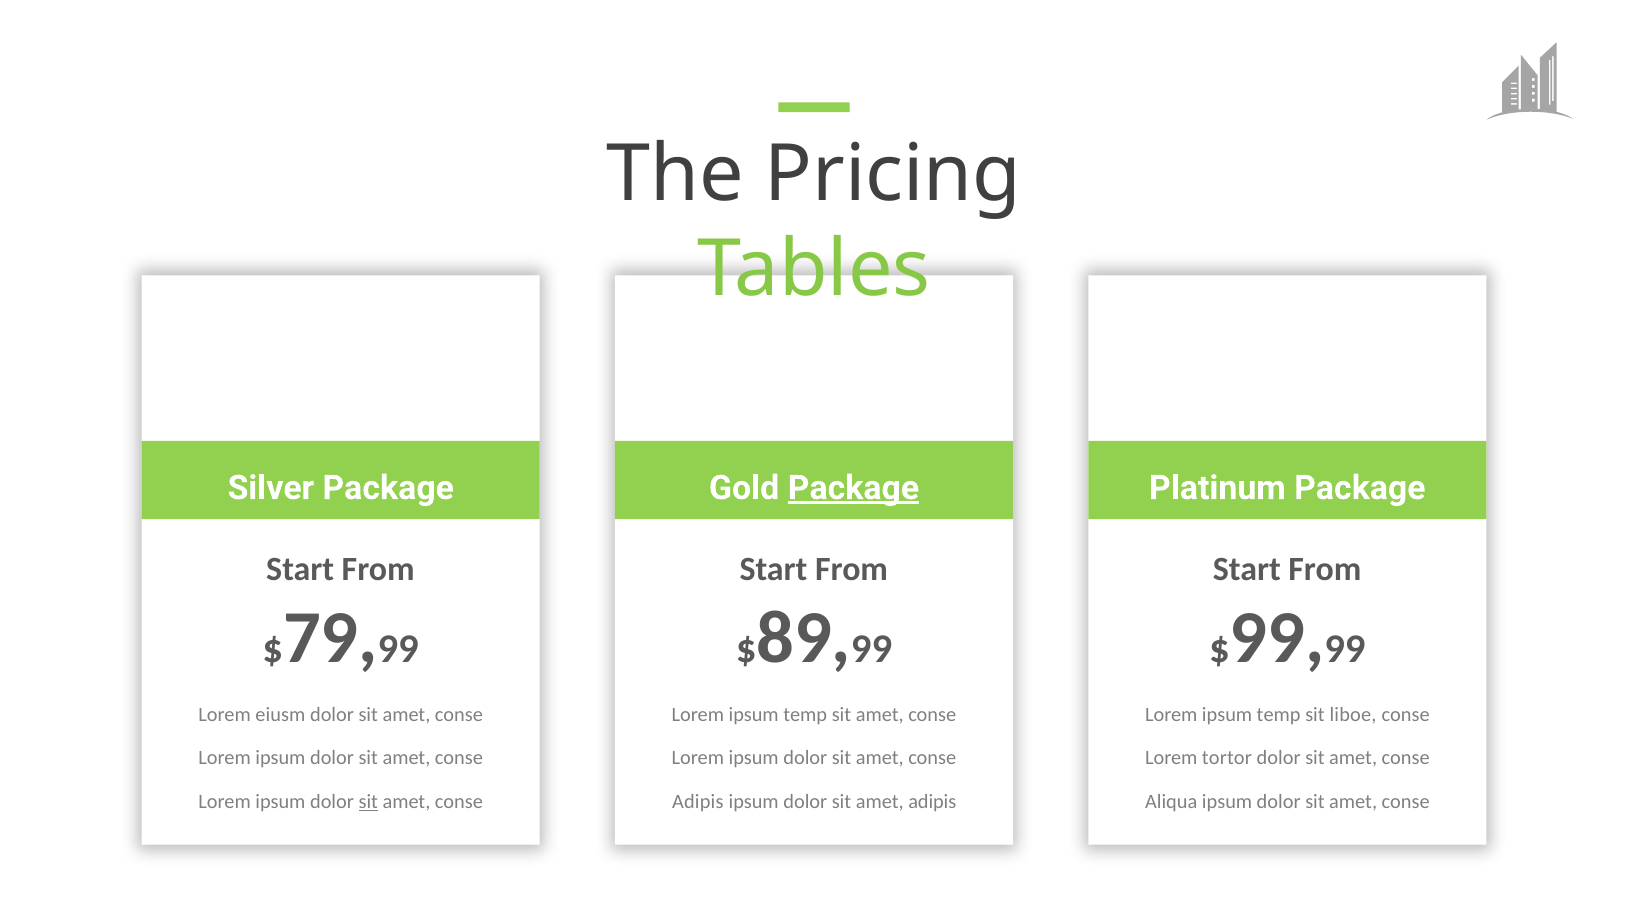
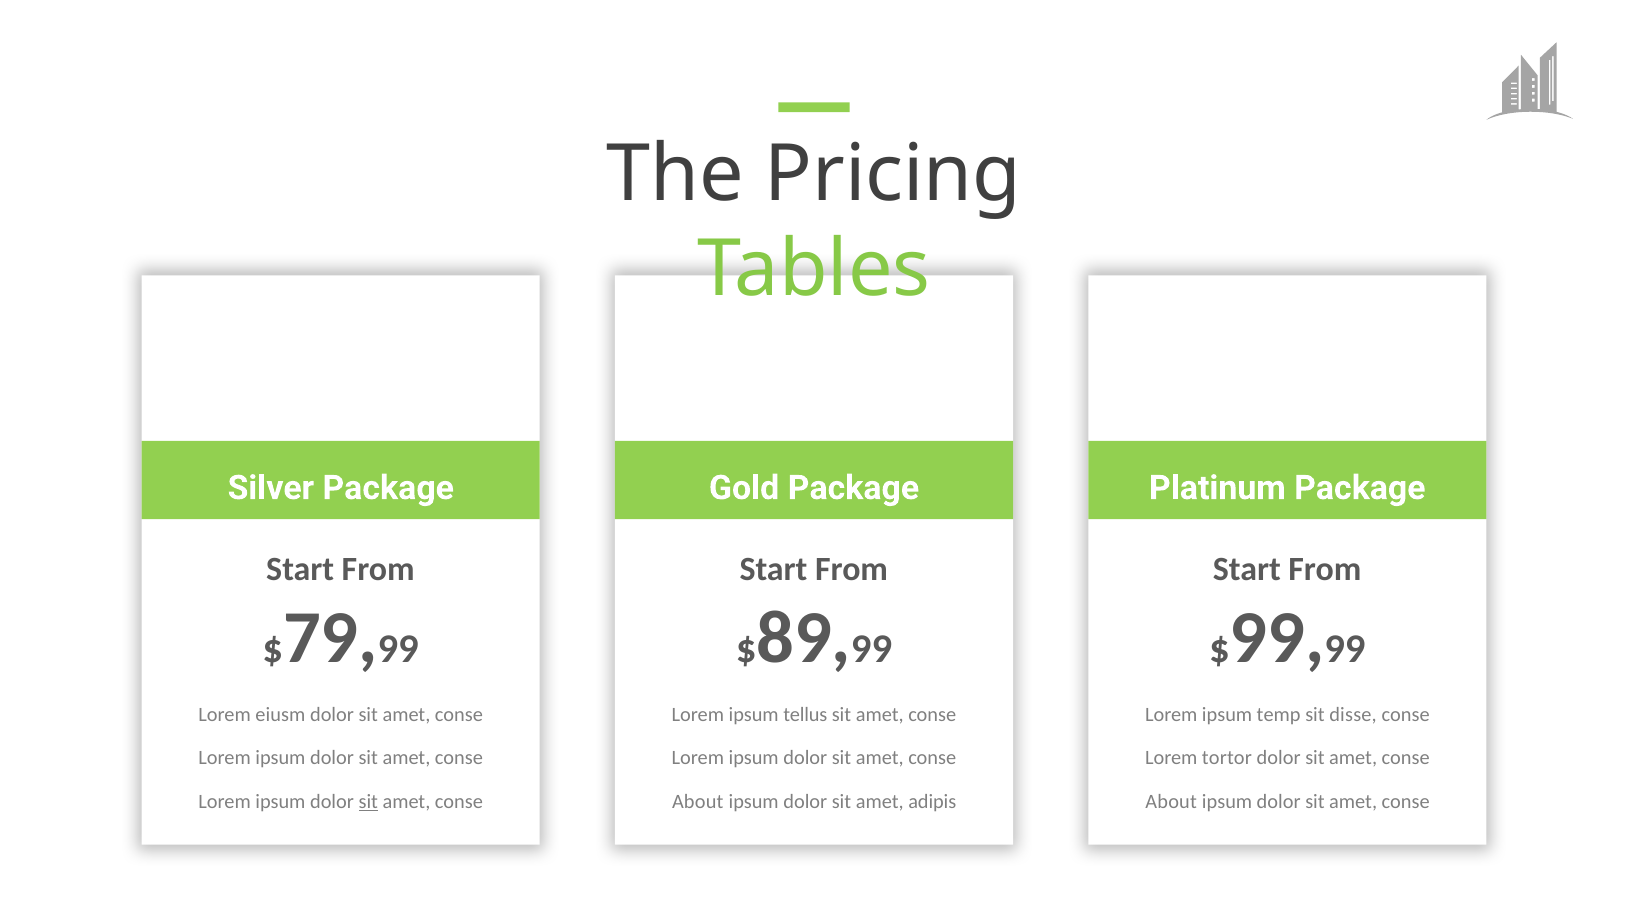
Package at (853, 488) underline: present -> none
temp at (805, 714): temp -> tellus
liboe: liboe -> disse
Adipis at (698, 801): Adipis -> About
Aliqua at (1171, 801): Aliqua -> About
